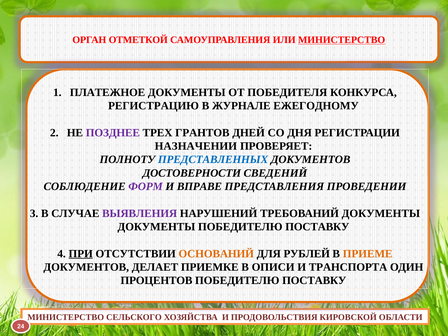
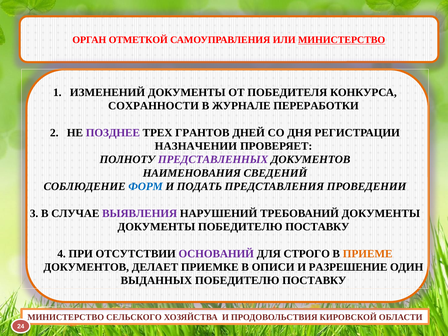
ПЛАТЕЖНОЕ: ПЛАТЕЖНОЕ -> ИЗМЕНЕНИЙ
РЕГИСТРАЦИЮ: РЕГИСТРАЦИЮ -> СОХРАННОСТИ
ЕЖЕГОДНОМУ: ЕЖЕГОДНОМУ -> ПЕРЕРАБОТКИ
ПРЕДСТАВЛЕННЫХ colour: blue -> purple
ДОСТОВЕРНОСТИ: ДОСТОВЕРНОСТИ -> НАИМЕНОВАНИЯ
ФОРМ colour: purple -> blue
ВПРАВЕ: ВПРАВЕ -> ПОДАТЬ
ПРИ underline: present -> none
ОСНОВАНИЙ colour: orange -> purple
РУБЛЕЙ: РУБЛЕЙ -> СТРОГО
ТРАНСПОРТА: ТРАНСПОРТА -> РАЗРЕШЕНИЕ
ПРОЦЕНТОВ: ПРОЦЕНТОВ -> ВЫДАННЫХ
